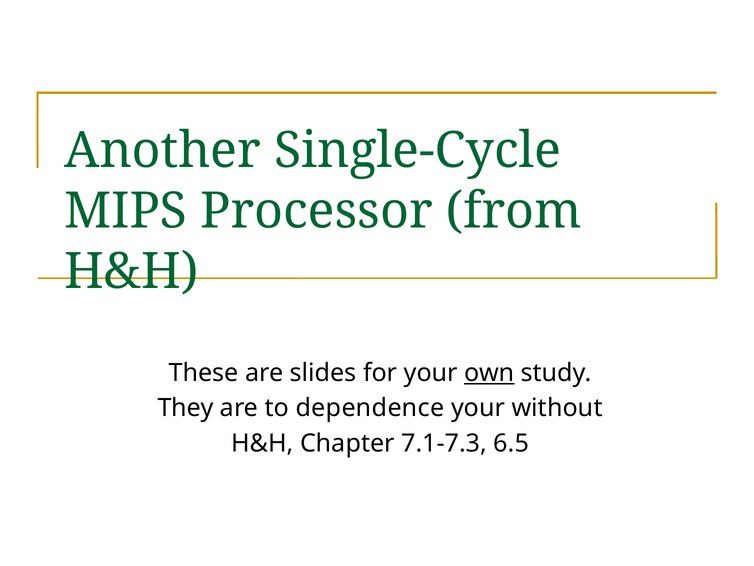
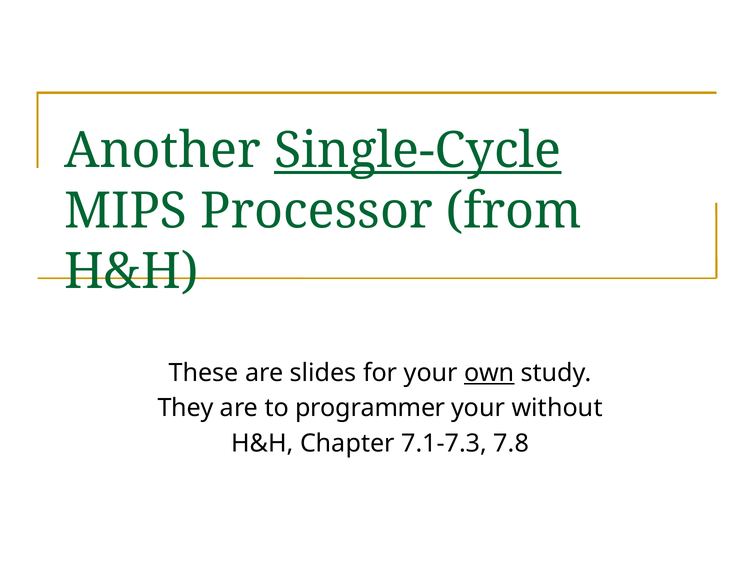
Single-Cycle underline: none -> present
dependence: dependence -> programmer
6.5: 6.5 -> 7.8
